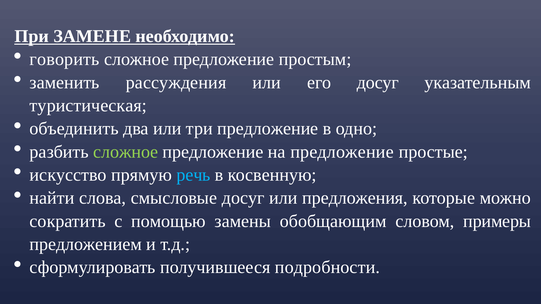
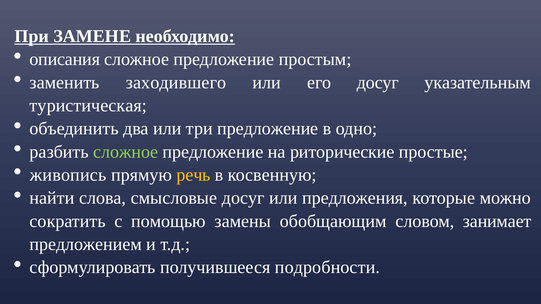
говорить: говорить -> описания
рассуждения: рассуждения -> заходившего
на предложение: предложение -> риторические
искусство: искусство -> живопись
речь colour: light blue -> yellow
примеры: примеры -> занимает
